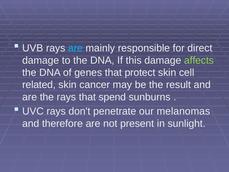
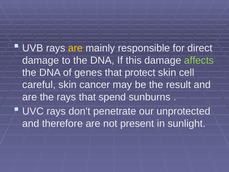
are at (75, 48) colour: light blue -> yellow
related: related -> careful
melanomas: melanomas -> unprotected
